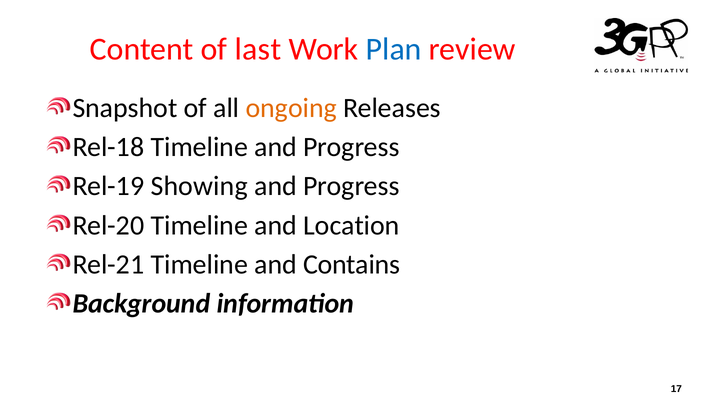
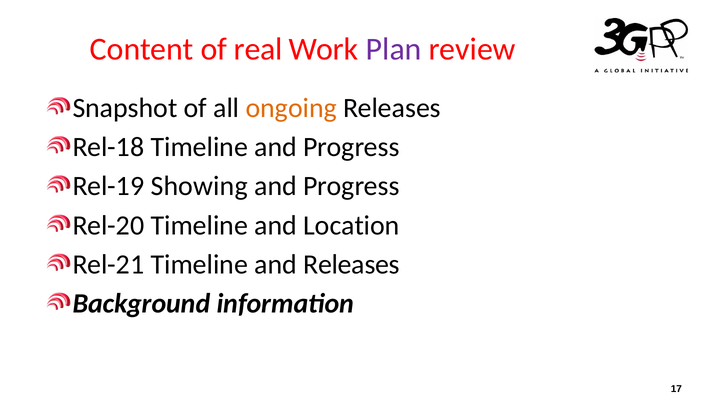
last: last -> real
Plan colour: blue -> purple
and Contains: Contains -> Releases
